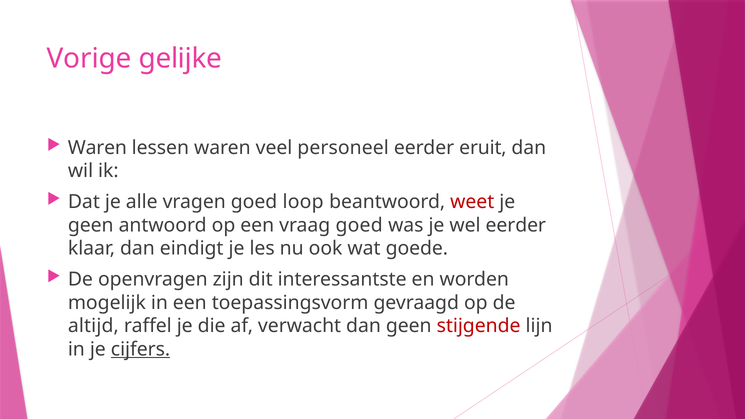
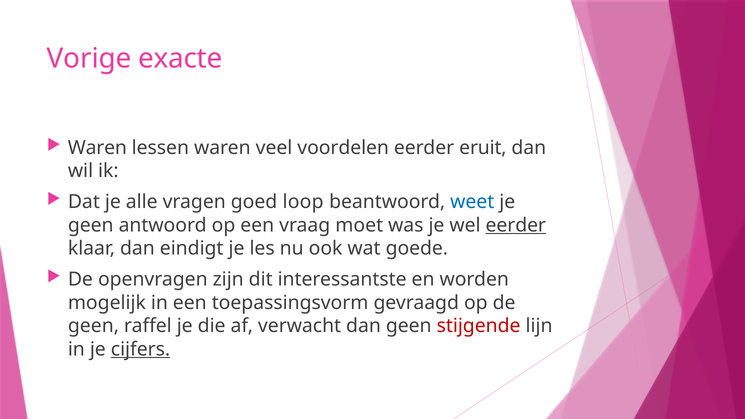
gelijke: gelijke -> exacte
personeel: personeel -> voordelen
weet colour: red -> blue
vraag goed: goed -> moet
eerder at (516, 225) underline: none -> present
altijd at (93, 326): altijd -> geen
